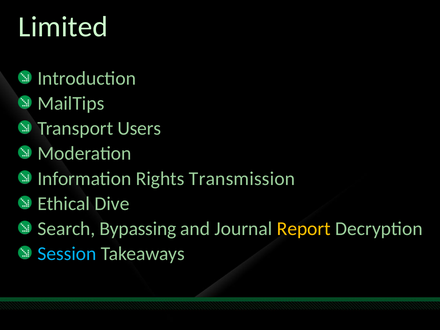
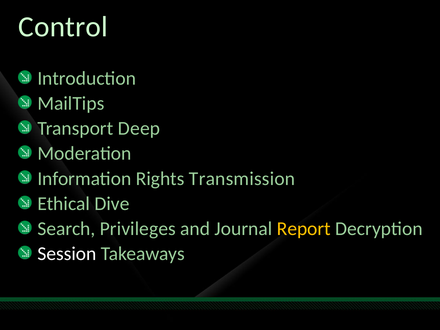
Limited: Limited -> Control
Users: Users -> Deep
Bypassing: Bypassing -> Privileges
Session colour: light blue -> white
